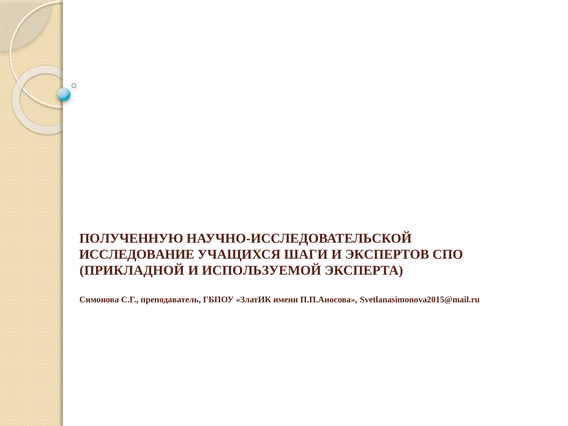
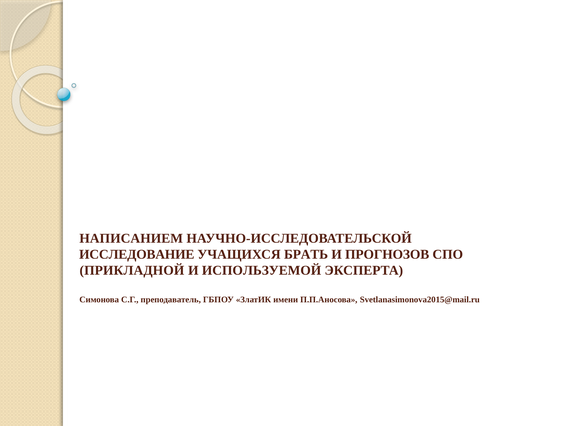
ПОЛУЧЕННУЮ: ПОЛУЧЕННУЮ -> НАПИСАНИЕМ
ШАГИ: ШАГИ -> БРАТЬ
ЭКСПЕРТОВ: ЭКСПЕРТОВ -> ПРОГНОЗОВ
